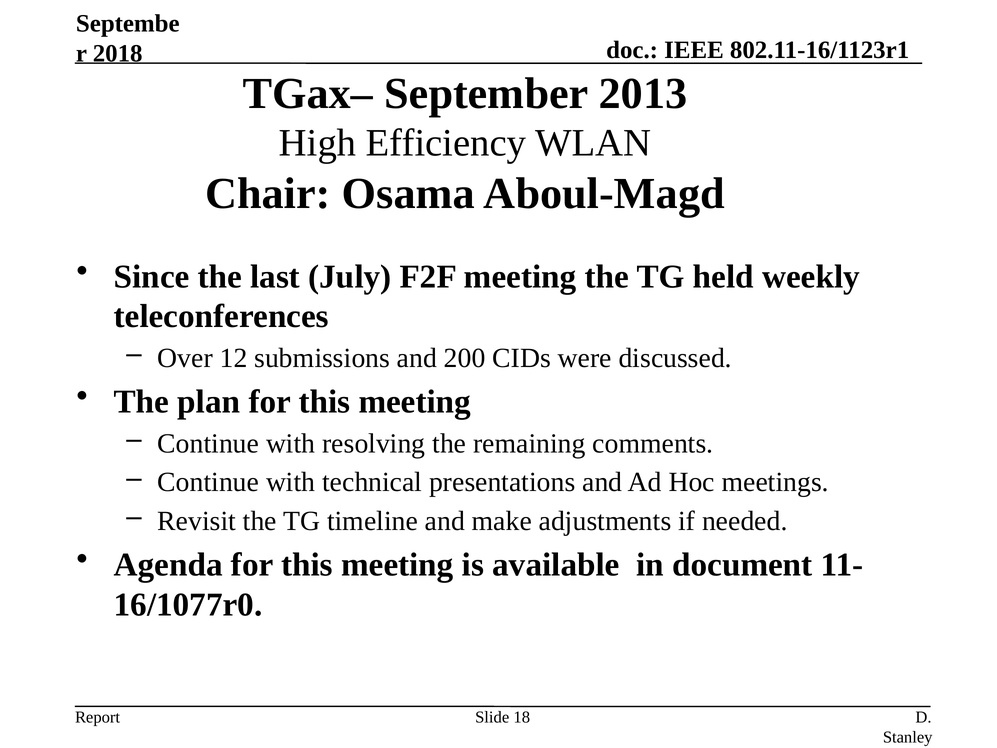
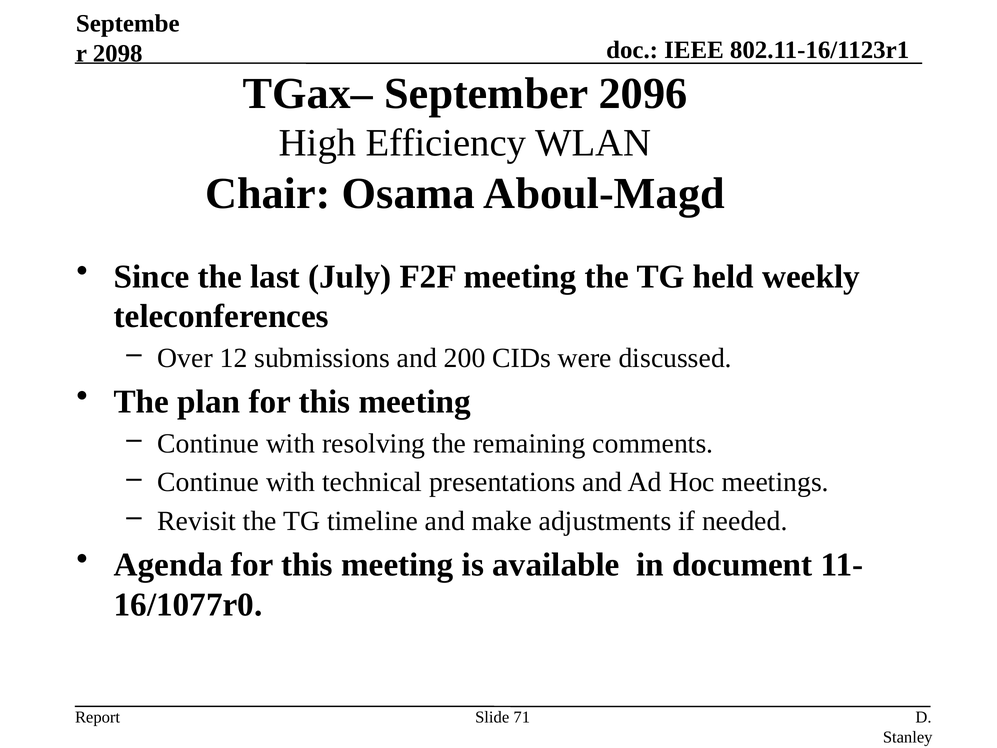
2018: 2018 -> 2098
2013: 2013 -> 2096
18: 18 -> 71
